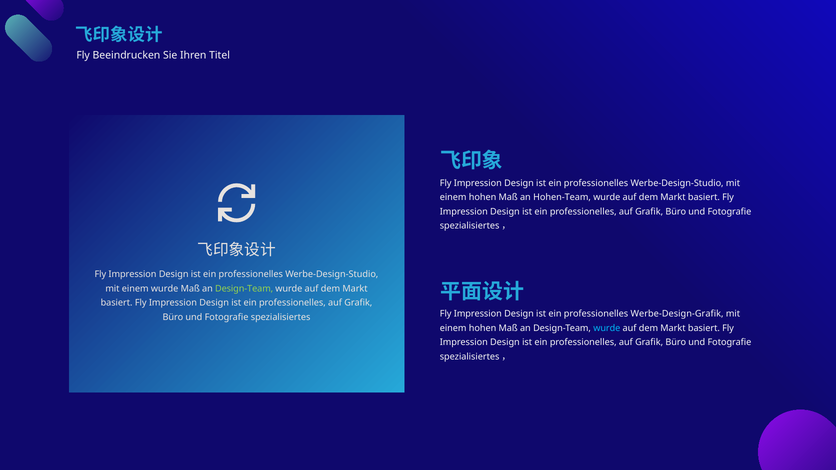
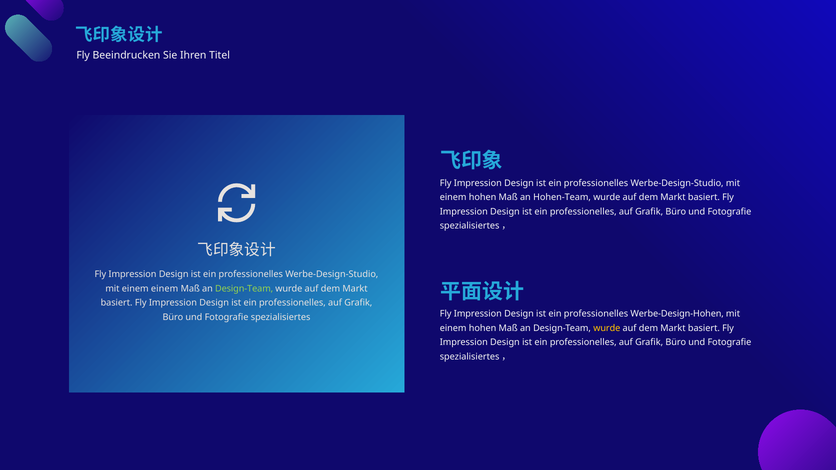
einem wurde: wurde -> einem
Werbe-Design-Grafik: Werbe-Design-Grafik -> Werbe-Design-Hohen
wurde at (607, 328) colour: light blue -> yellow
